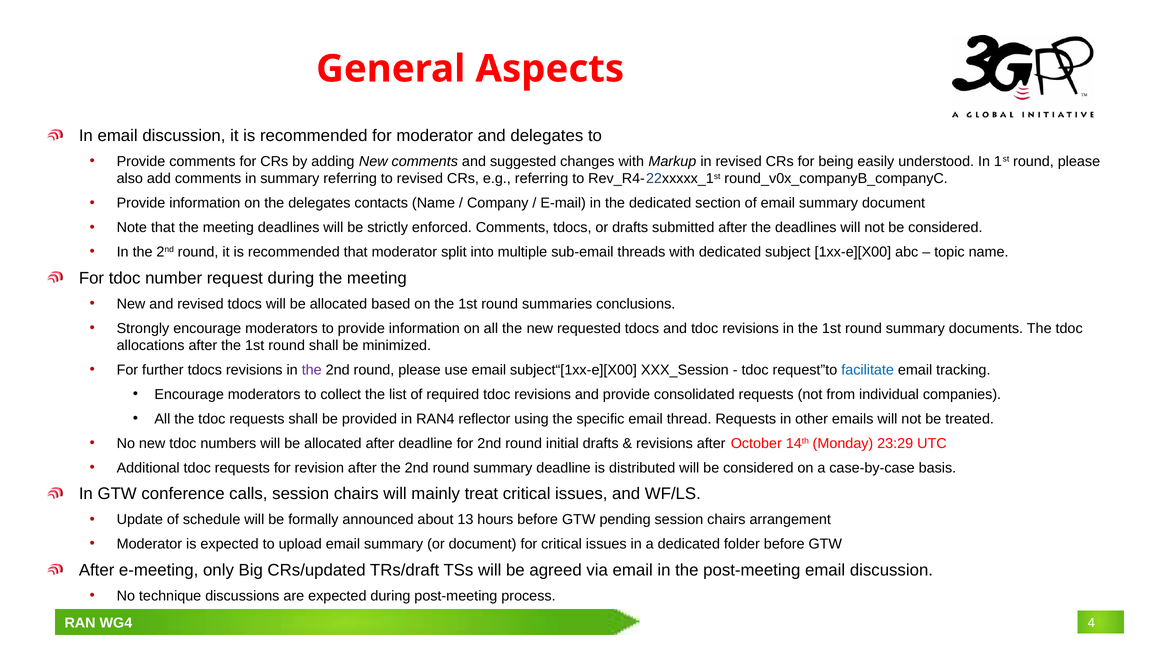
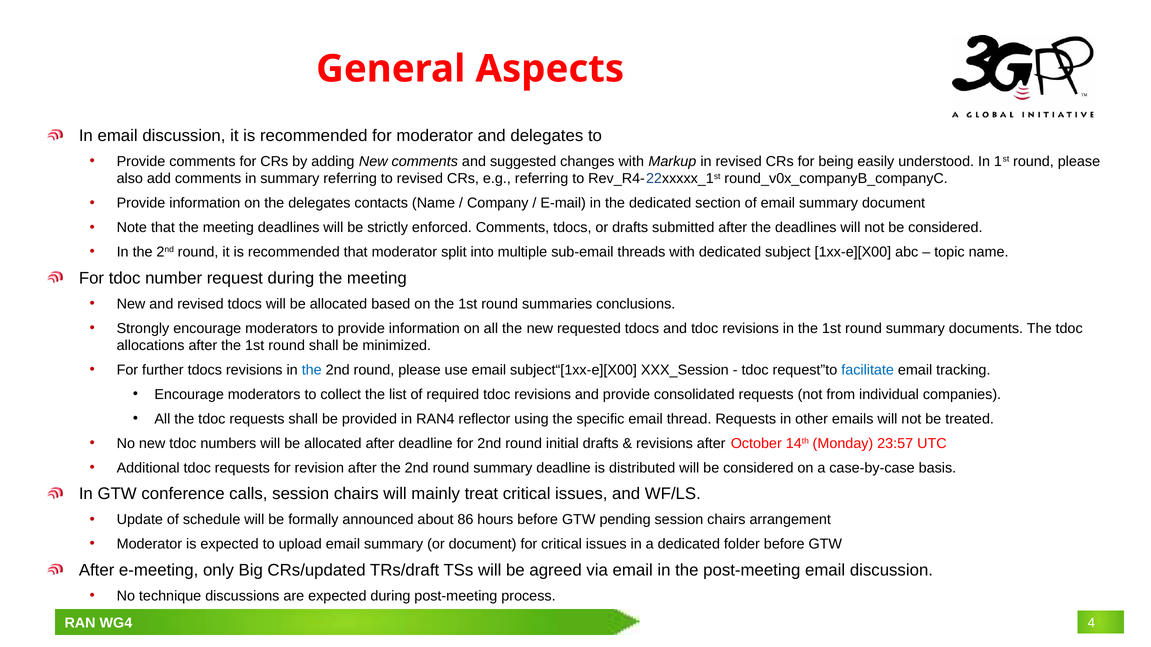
the at (312, 370) colour: purple -> blue
23:29: 23:29 -> 23:57
13: 13 -> 86
